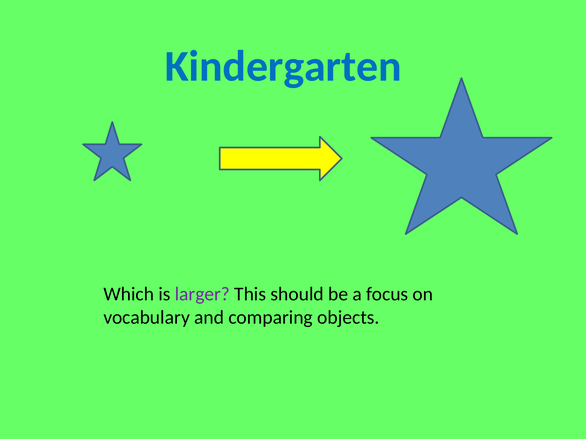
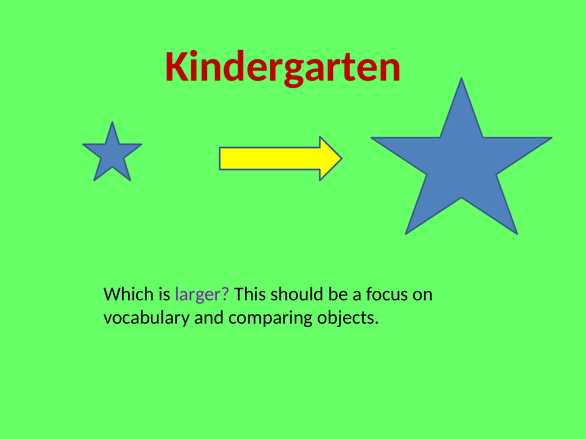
Kindergarten colour: blue -> red
